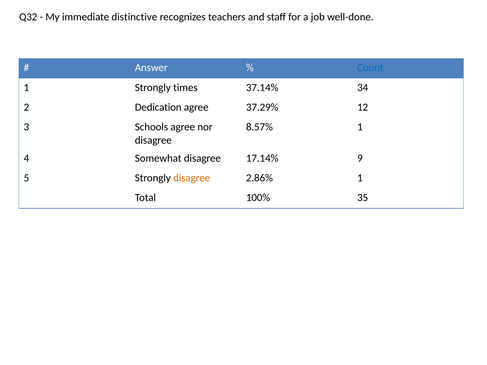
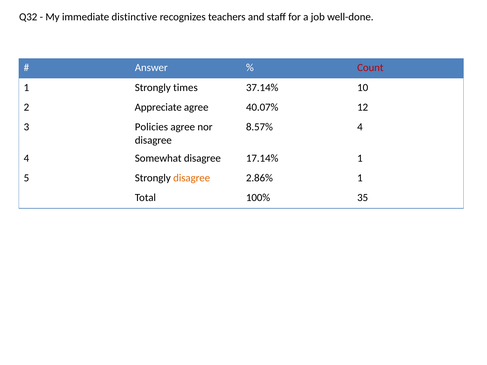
Count colour: blue -> red
34: 34 -> 10
Dedication: Dedication -> Appreciate
37.29%: 37.29% -> 40.07%
Schools: Schools -> Policies
8.57% 1: 1 -> 4
17.14% 9: 9 -> 1
